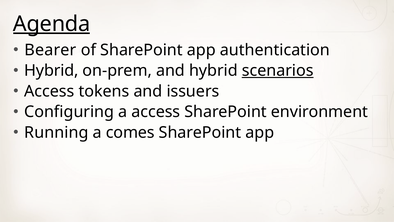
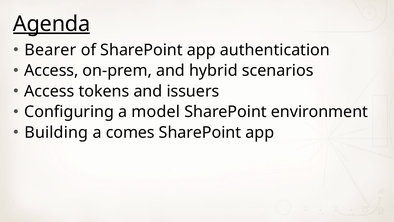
Hybrid at (51, 71): Hybrid -> Access
scenarios underline: present -> none
a access: access -> model
Running: Running -> Building
